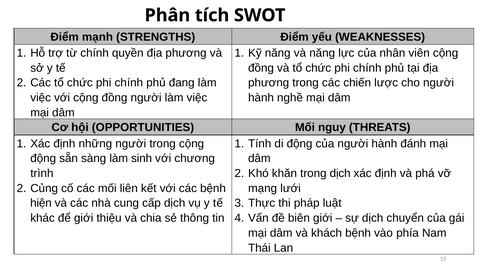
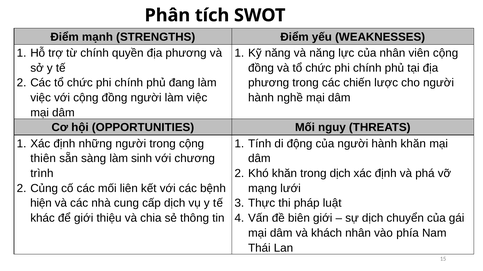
hành đánh: đánh -> khăn
động at (43, 159): động -> thiên
khách bệnh: bệnh -> nhân
